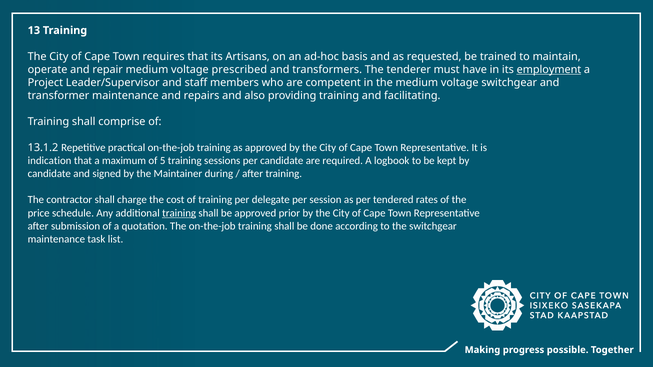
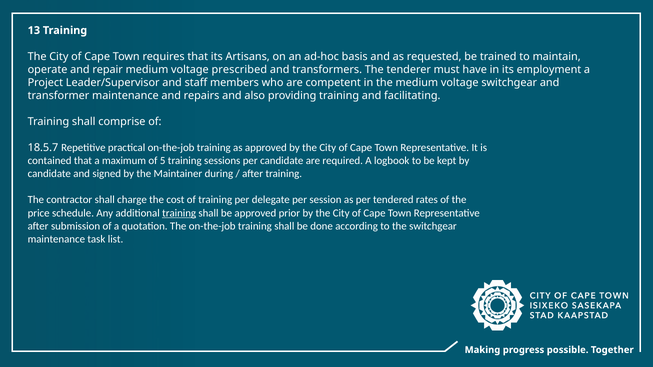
employment underline: present -> none
13.1.2: 13.1.2 -> 18.5.7
indication: indication -> contained
